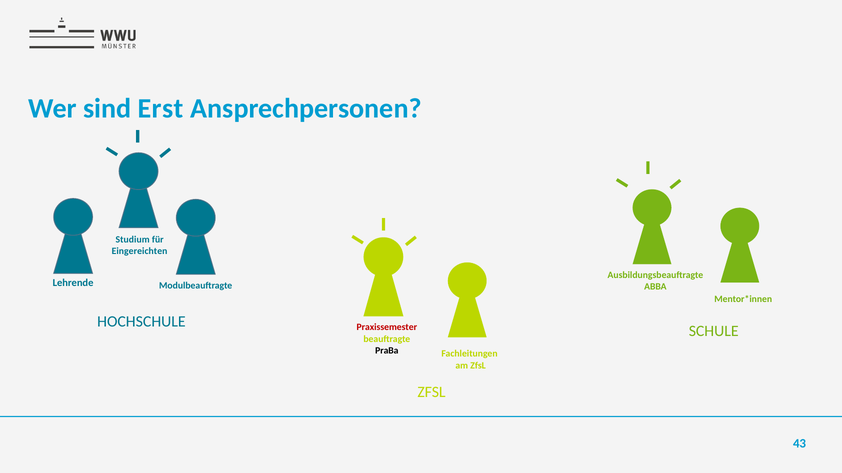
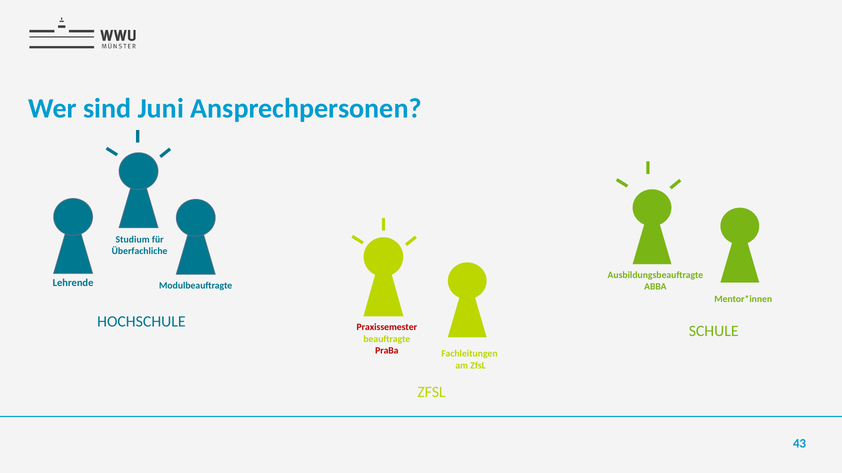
Erst: Erst -> Juni
Eingereichten: Eingereichten -> Überfachliche
PraBa colour: black -> red
